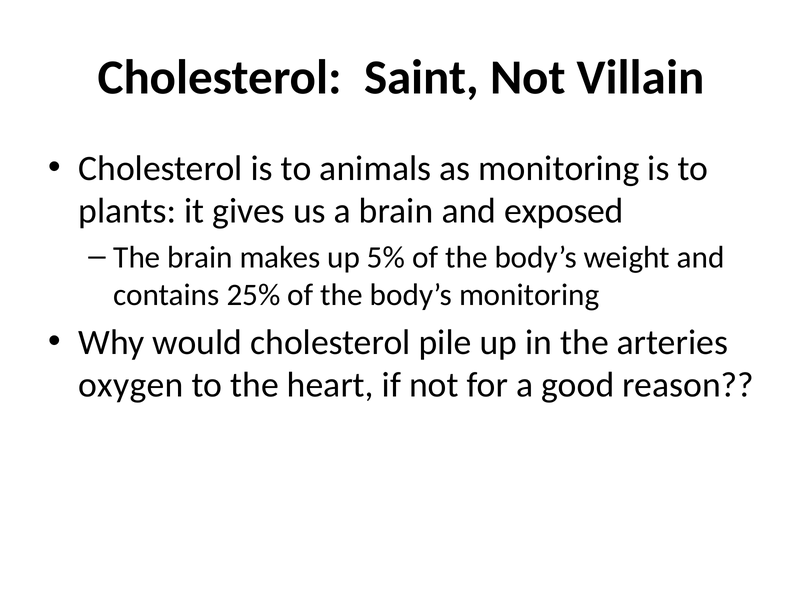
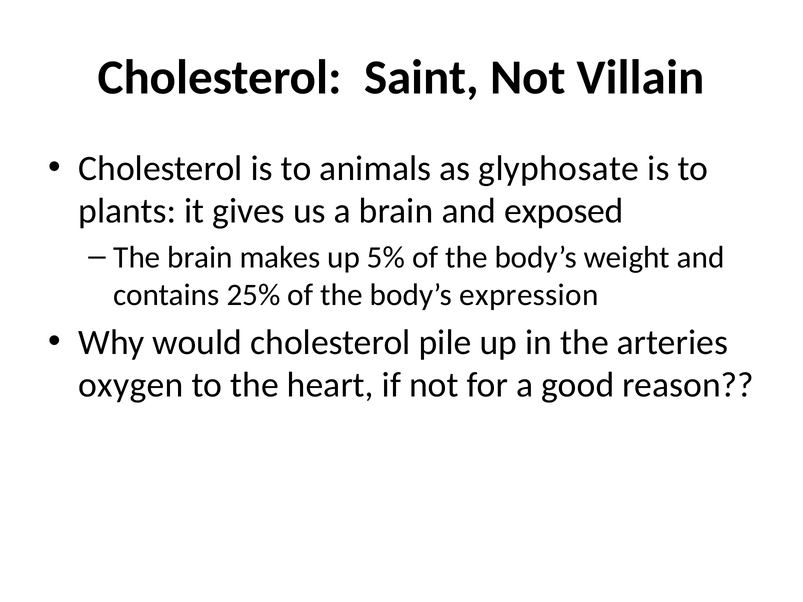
as monitoring: monitoring -> glyphosate
body’s monitoring: monitoring -> expression
